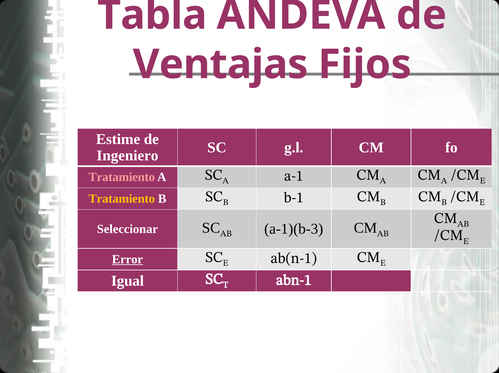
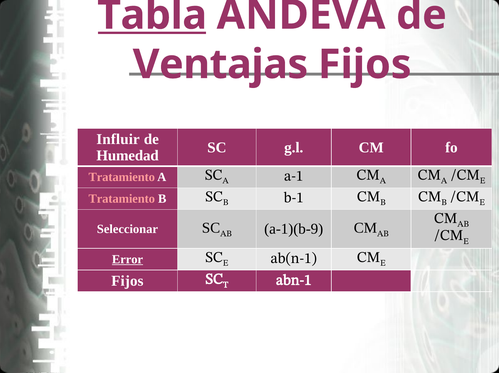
Tabla underline: none -> present
Estime: Estime -> Influir
Ingeniero: Ingeniero -> Humedad
Tratamiento at (122, 199) colour: yellow -> pink
a-1)(b-3: a-1)(b-3 -> a-1)(b-9
Igual at (128, 281): Igual -> Fijos
